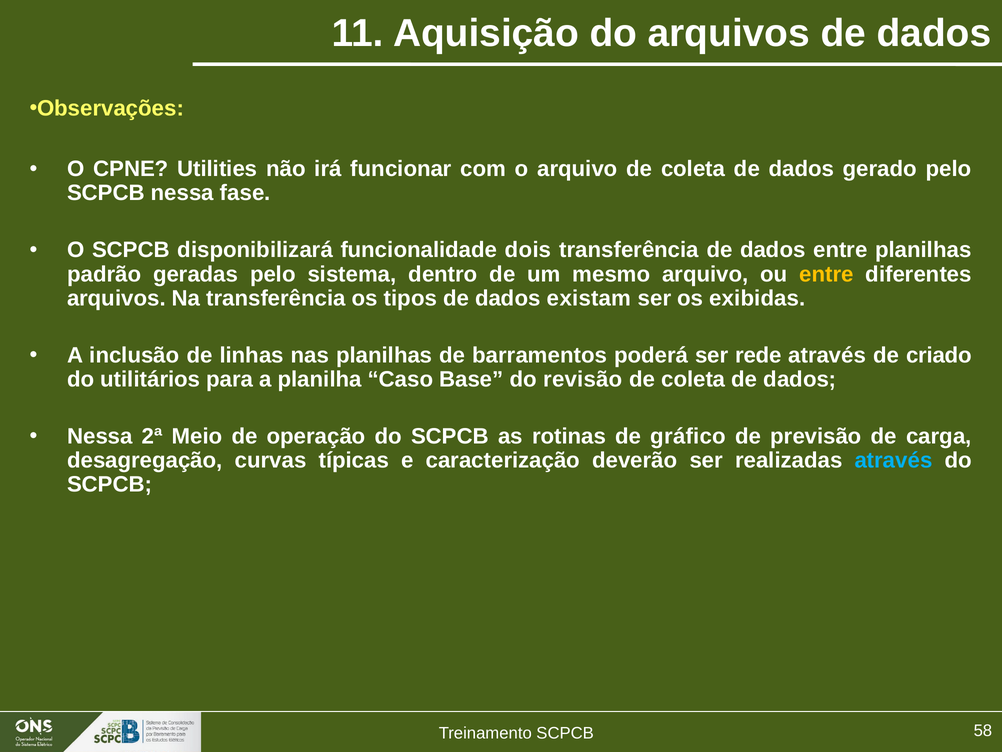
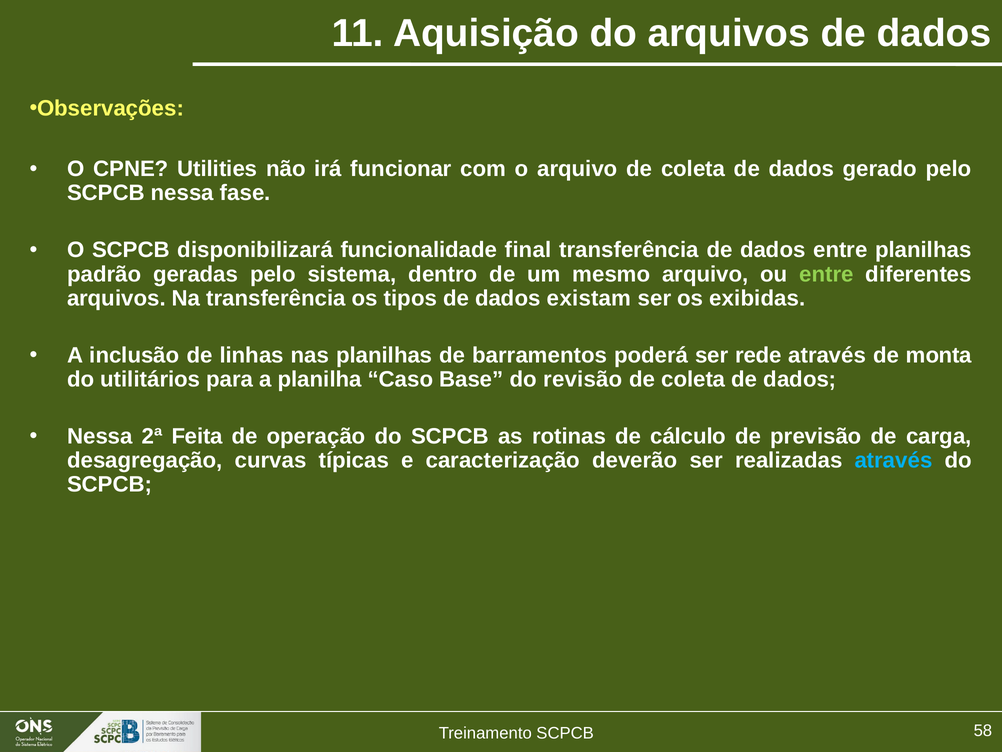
dois: dois -> final
entre at (826, 274) colour: yellow -> light green
criado: criado -> monta
Meio: Meio -> Feita
gráfico: gráfico -> cálculo
